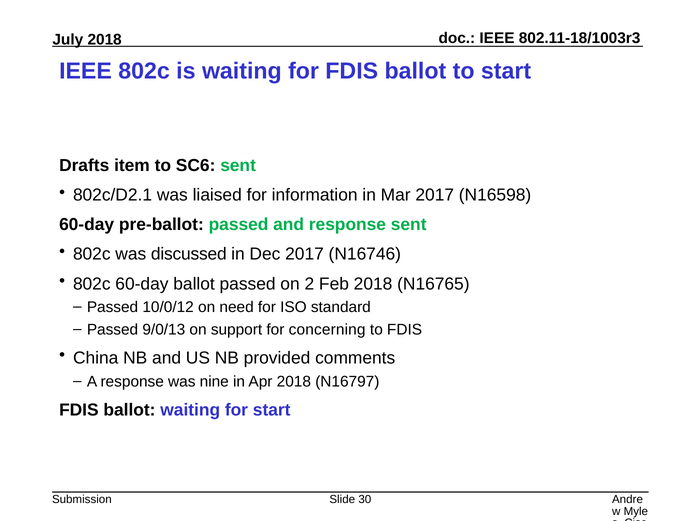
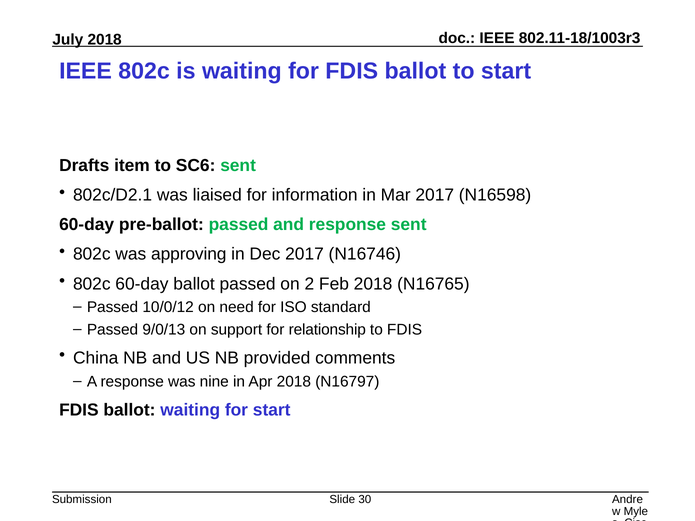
discussed: discussed -> approving
concerning: concerning -> relationship
